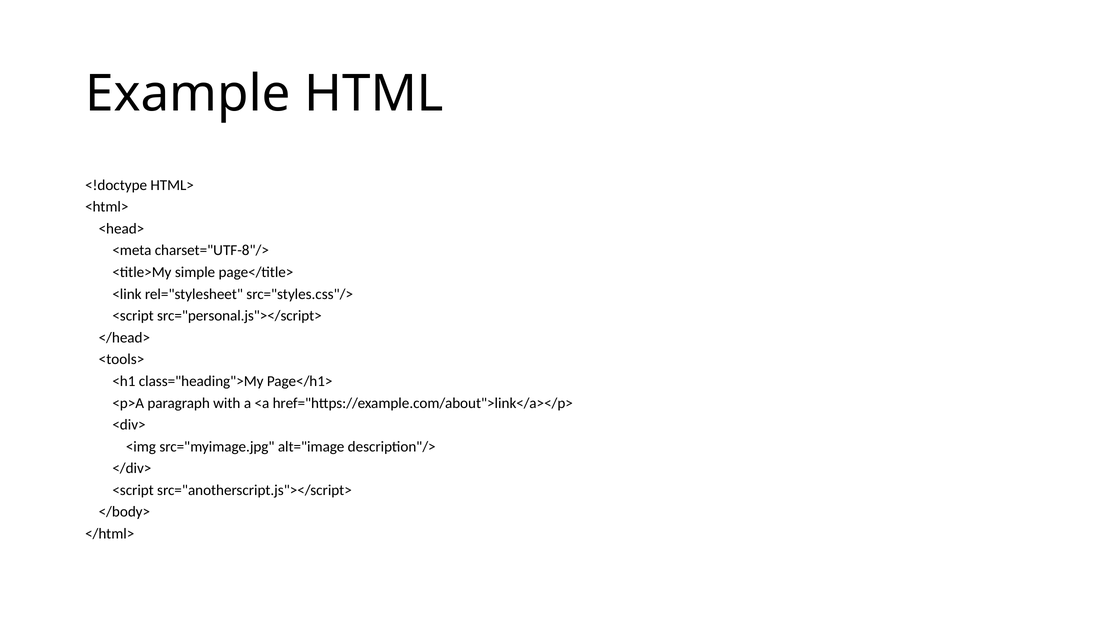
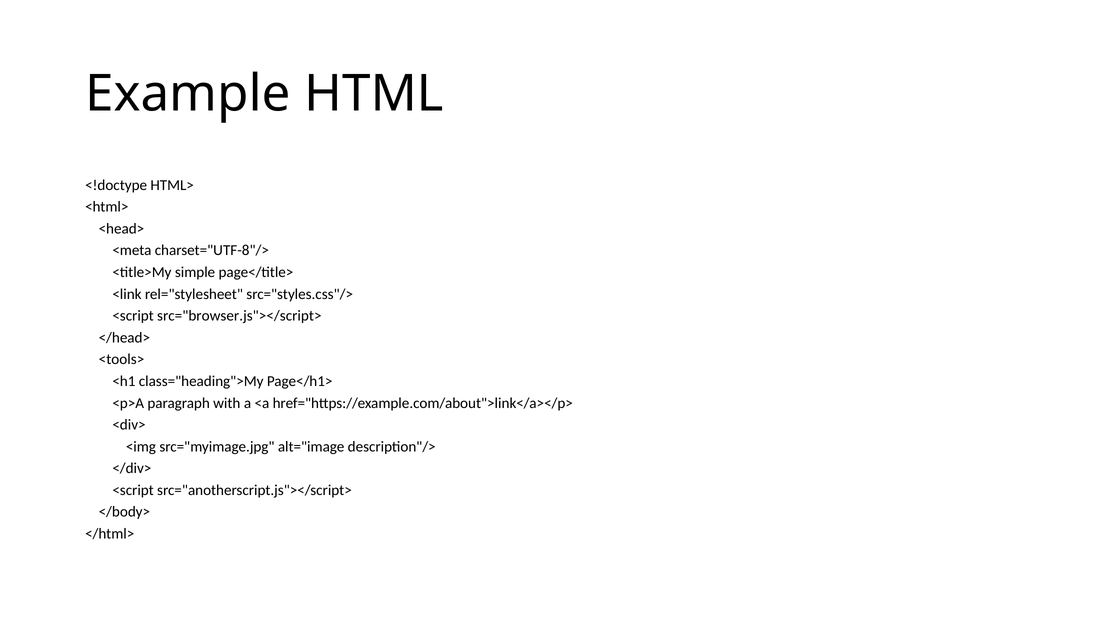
src="personal.js"></script>: src="personal.js"></script> -> src="browser.js"></script>
